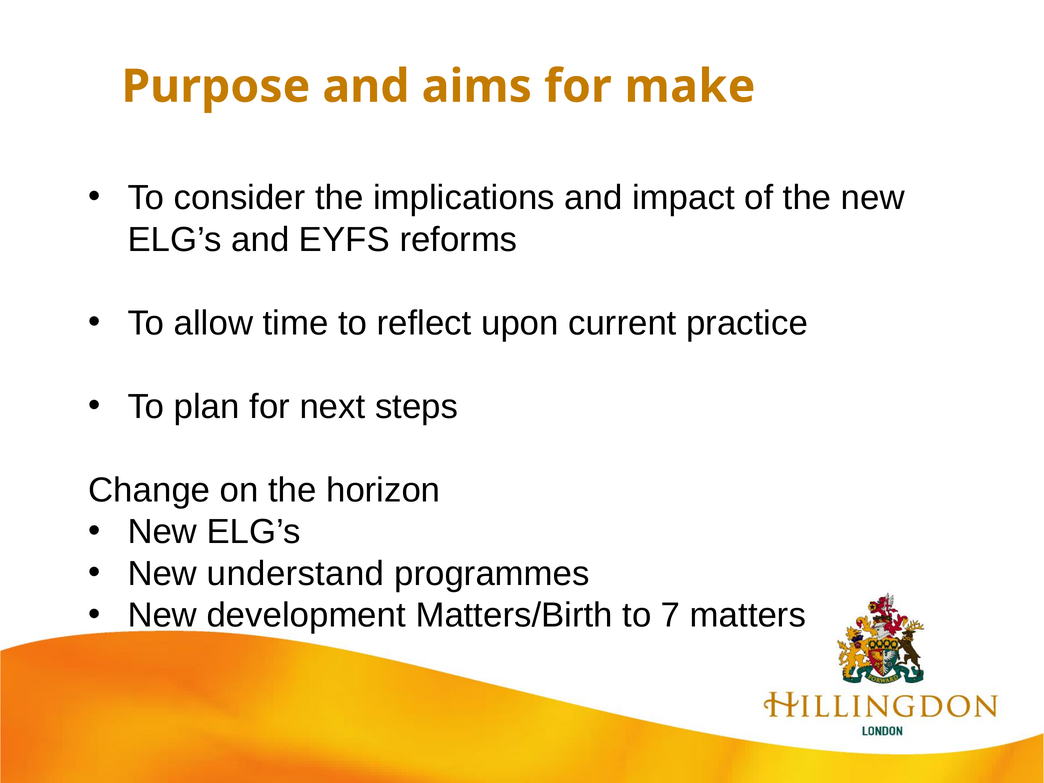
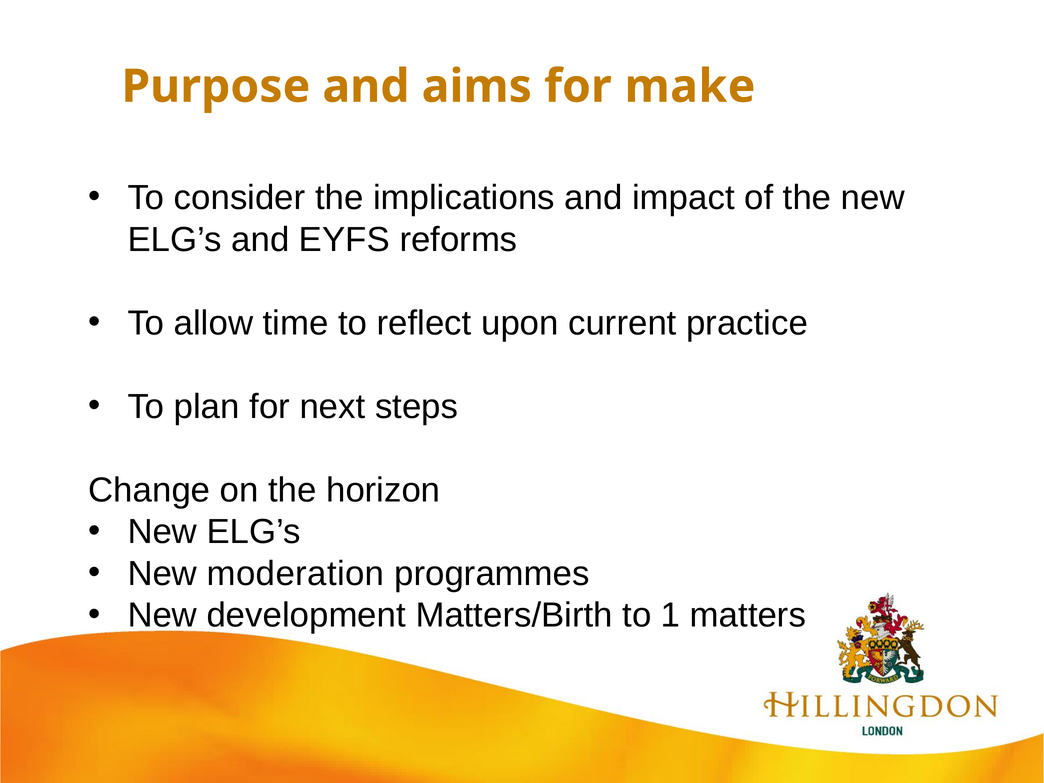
understand: understand -> moderation
7: 7 -> 1
